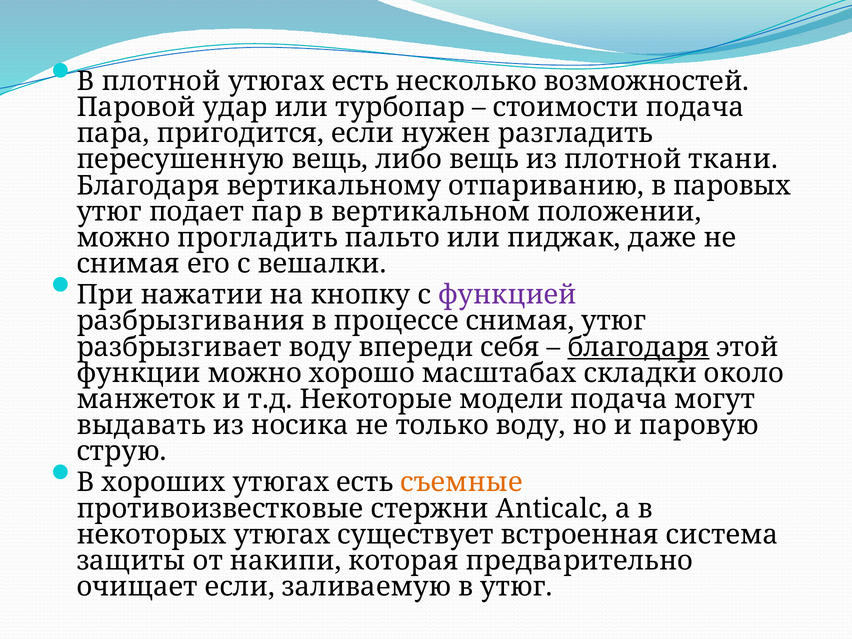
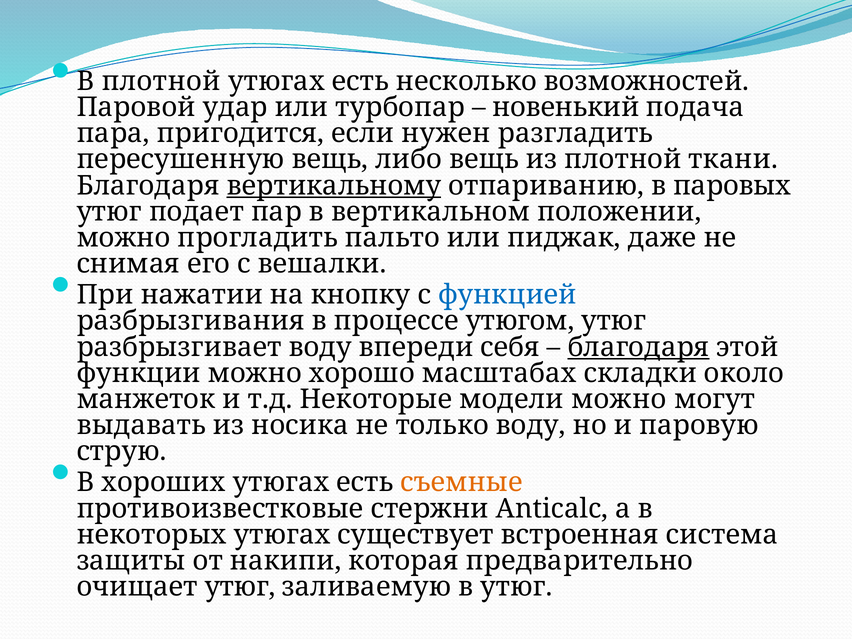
стоимости: стоимости -> новенький
вертикальному underline: none -> present
функцией colour: purple -> blue
процессе снимая: снимая -> утюгом
модели подача: подача -> можно
очищает если: если -> утюг
